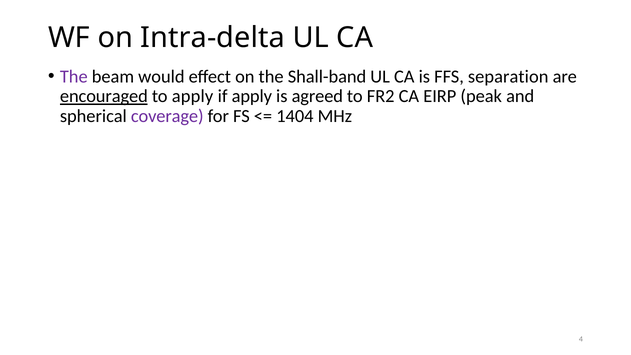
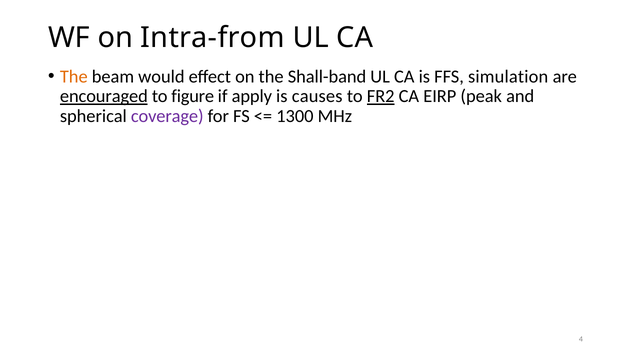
Intra-delta: Intra-delta -> Intra-from
The at (74, 76) colour: purple -> orange
separation: separation -> simulation
to apply: apply -> figure
agreed: agreed -> causes
FR2 underline: none -> present
1404: 1404 -> 1300
